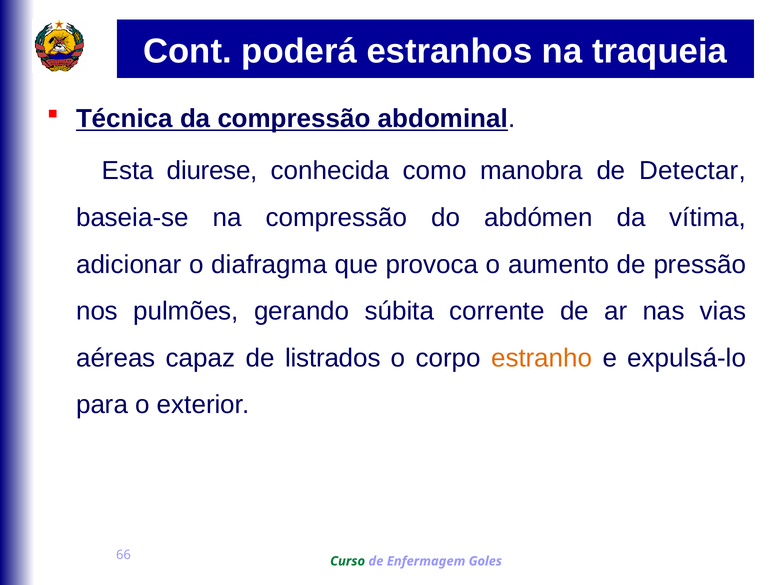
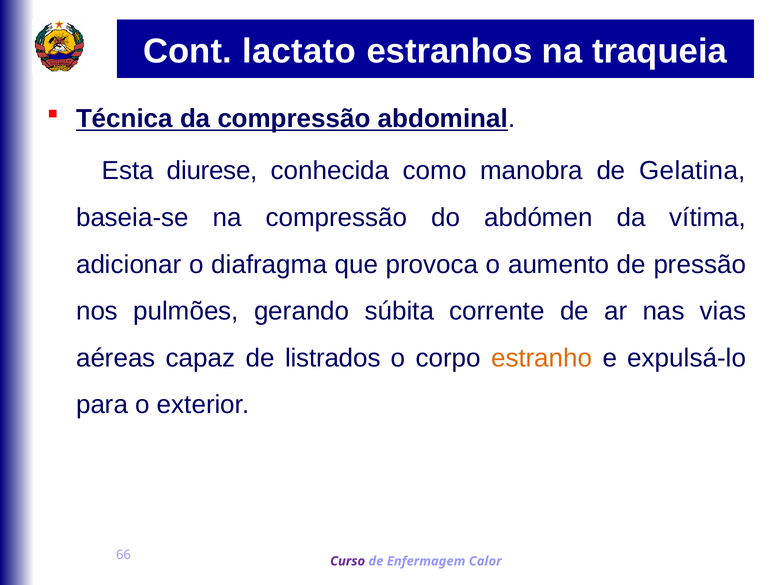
poderá: poderá -> lactato
Detectar: Detectar -> Gelatina
Curso colour: green -> purple
Goles: Goles -> Calor
